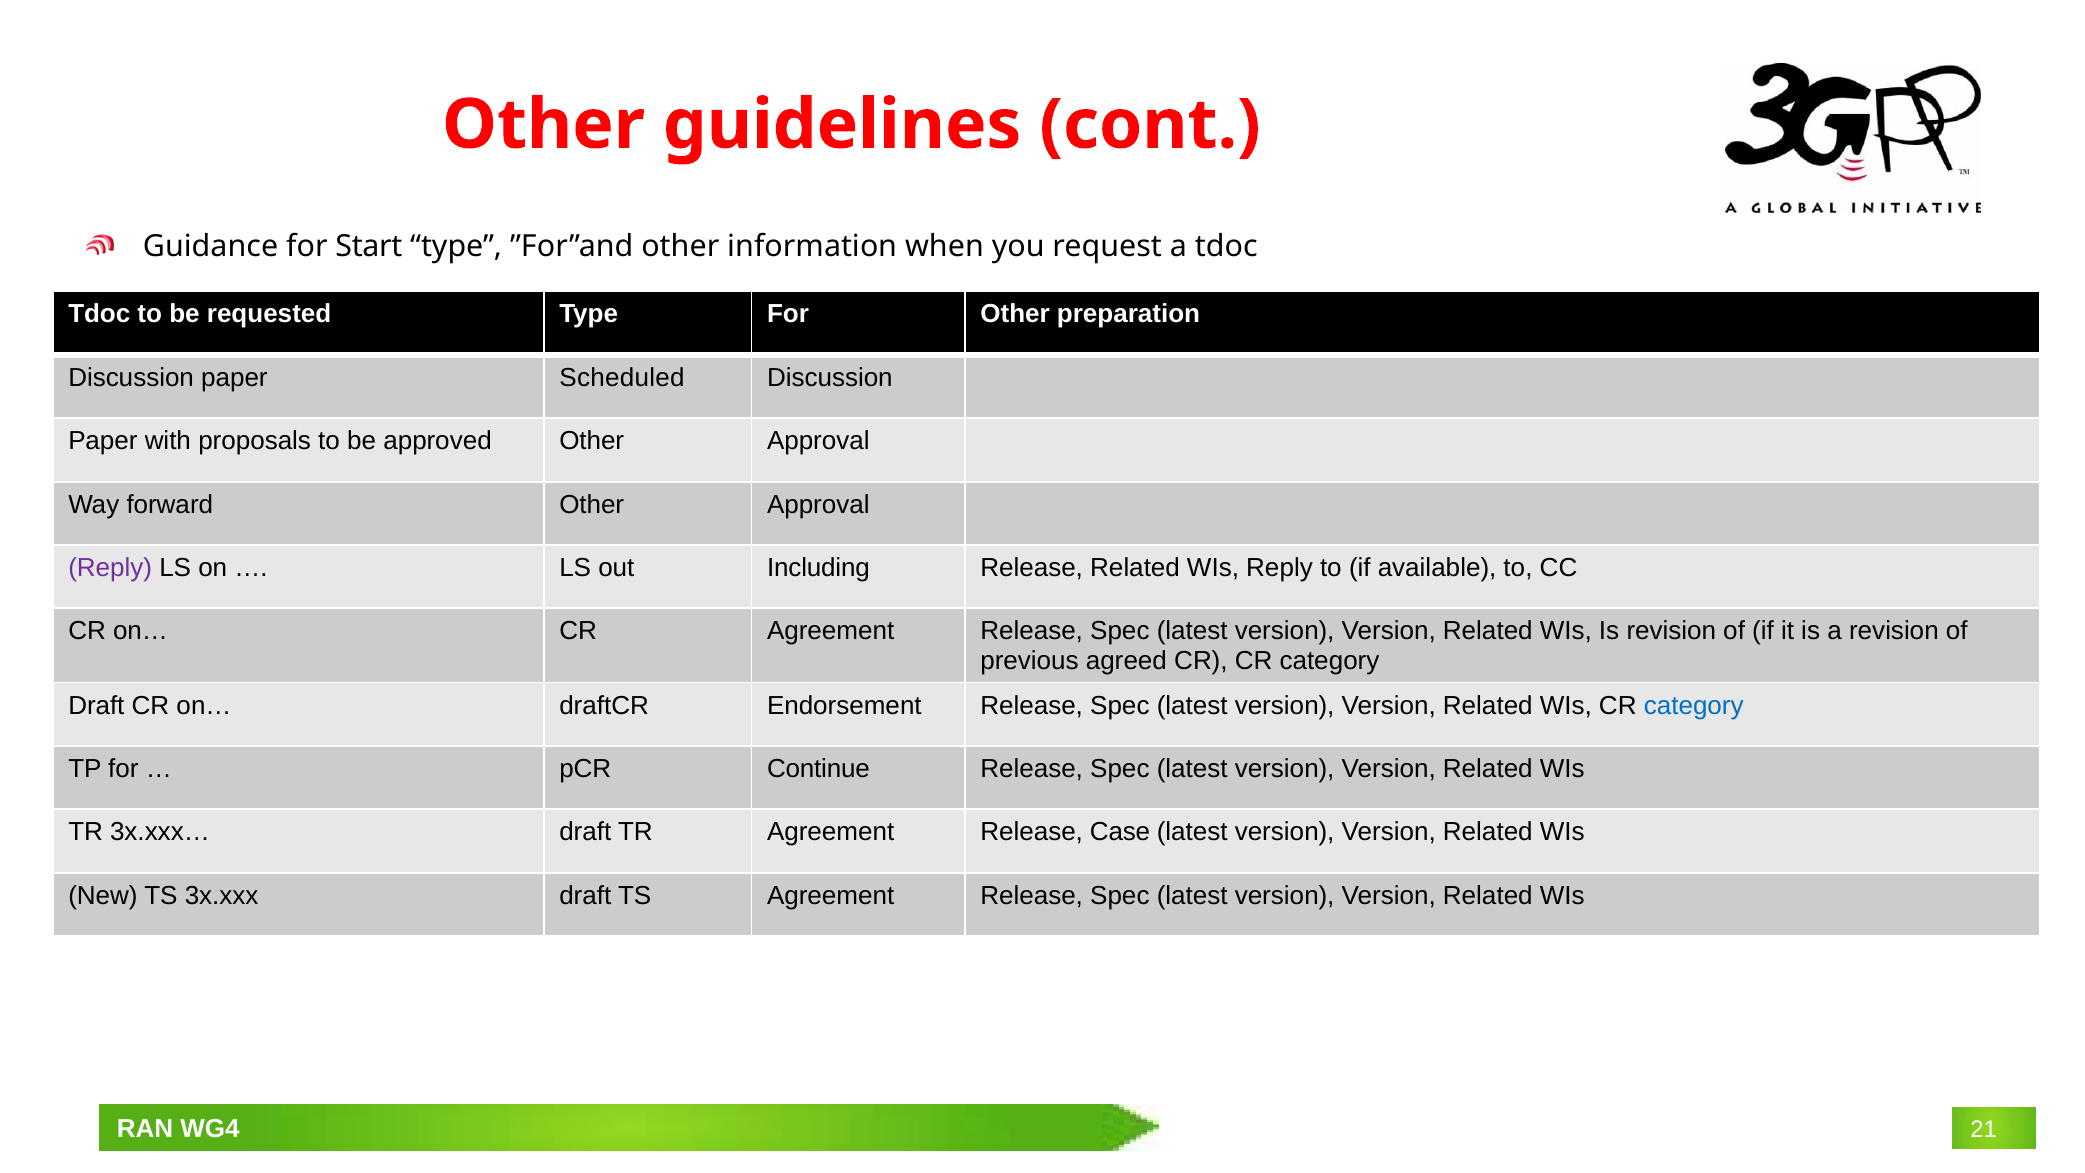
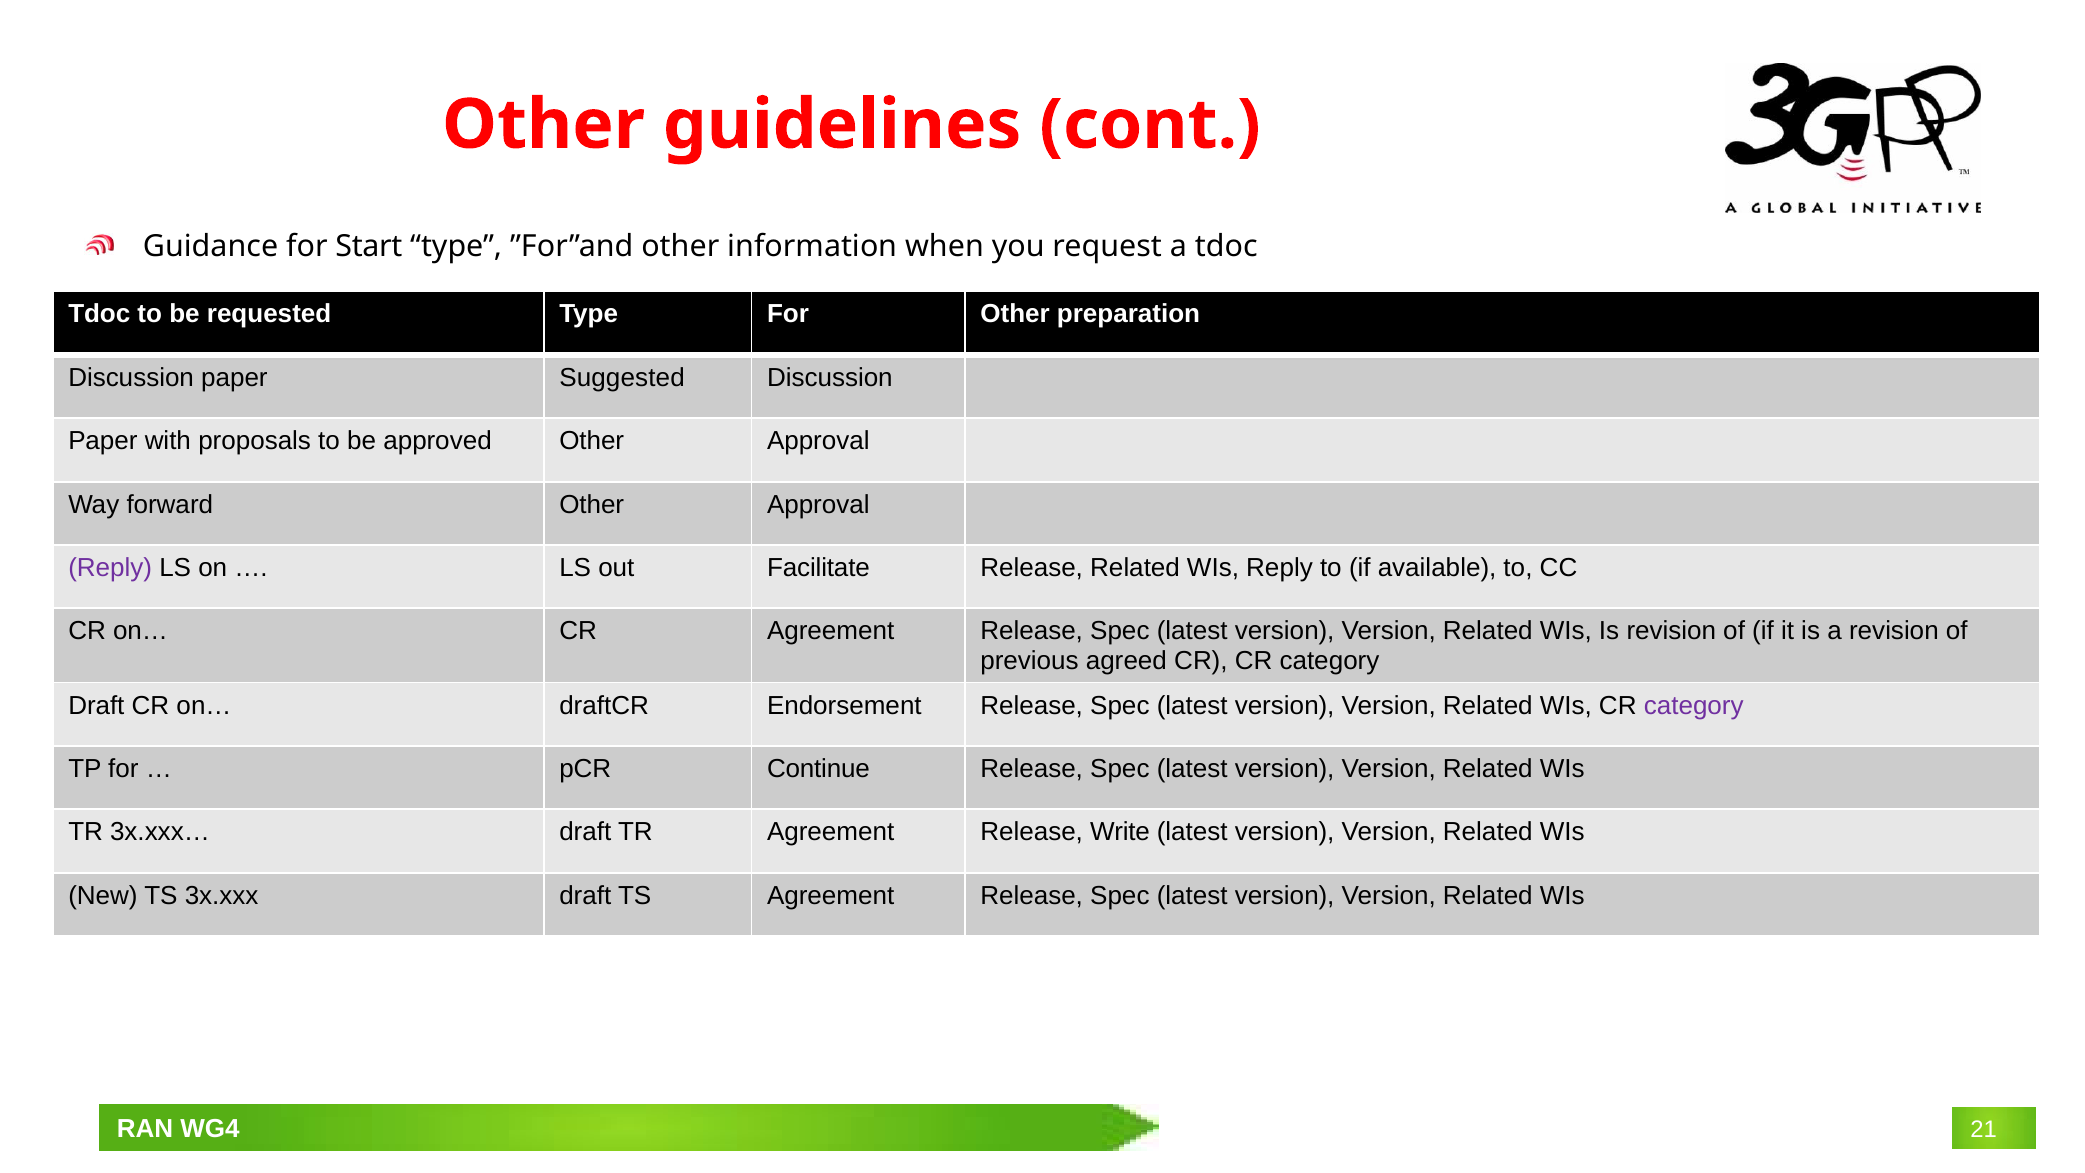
Scheduled: Scheduled -> Suggested
Including: Including -> Facilitate
category at (1694, 705) colour: blue -> purple
Case: Case -> Write
